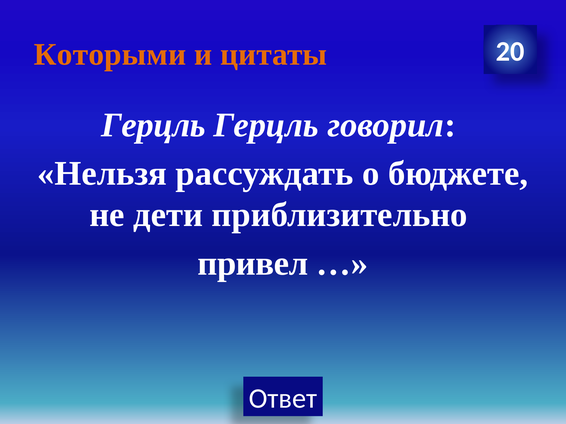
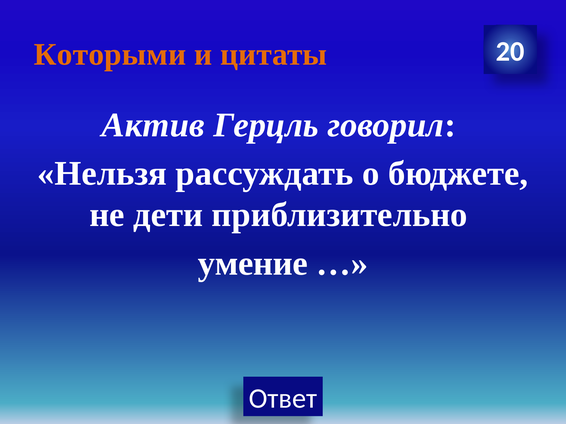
Герцль at (153, 125): Герцль -> Актив
привел: привел -> умение
